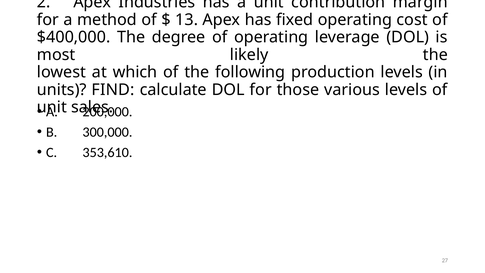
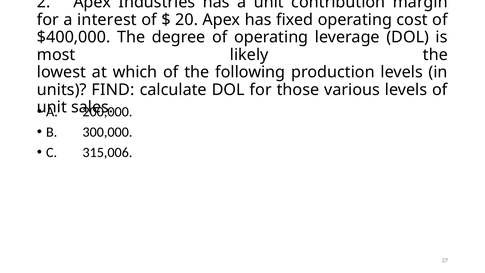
method: method -> interest
13: 13 -> 20
353,610: 353,610 -> 315,006
